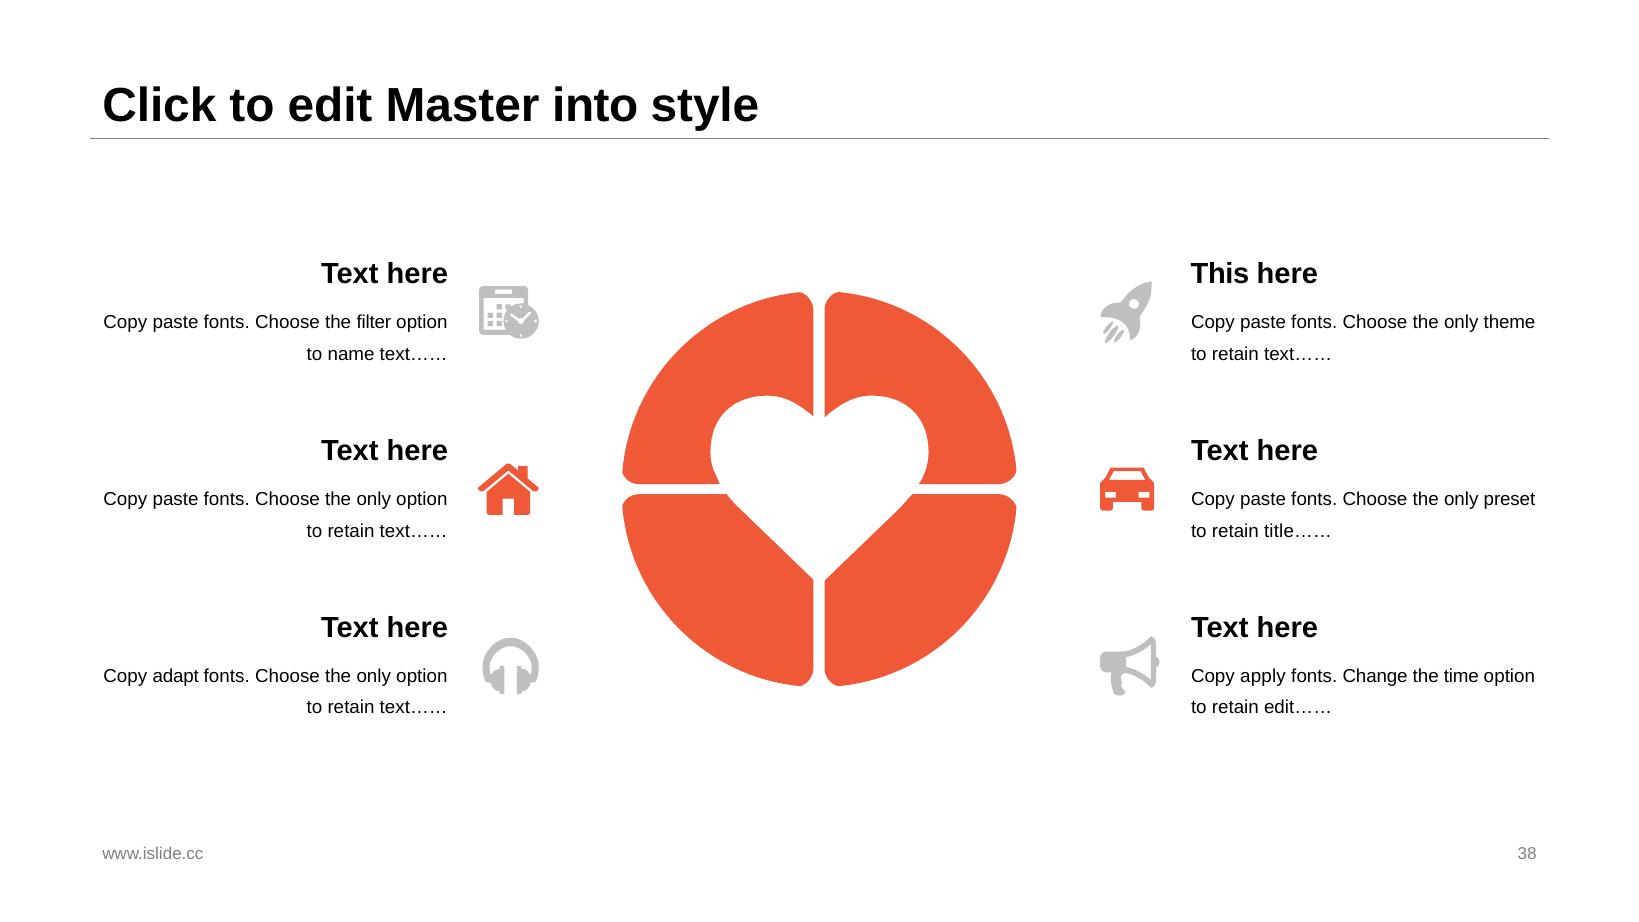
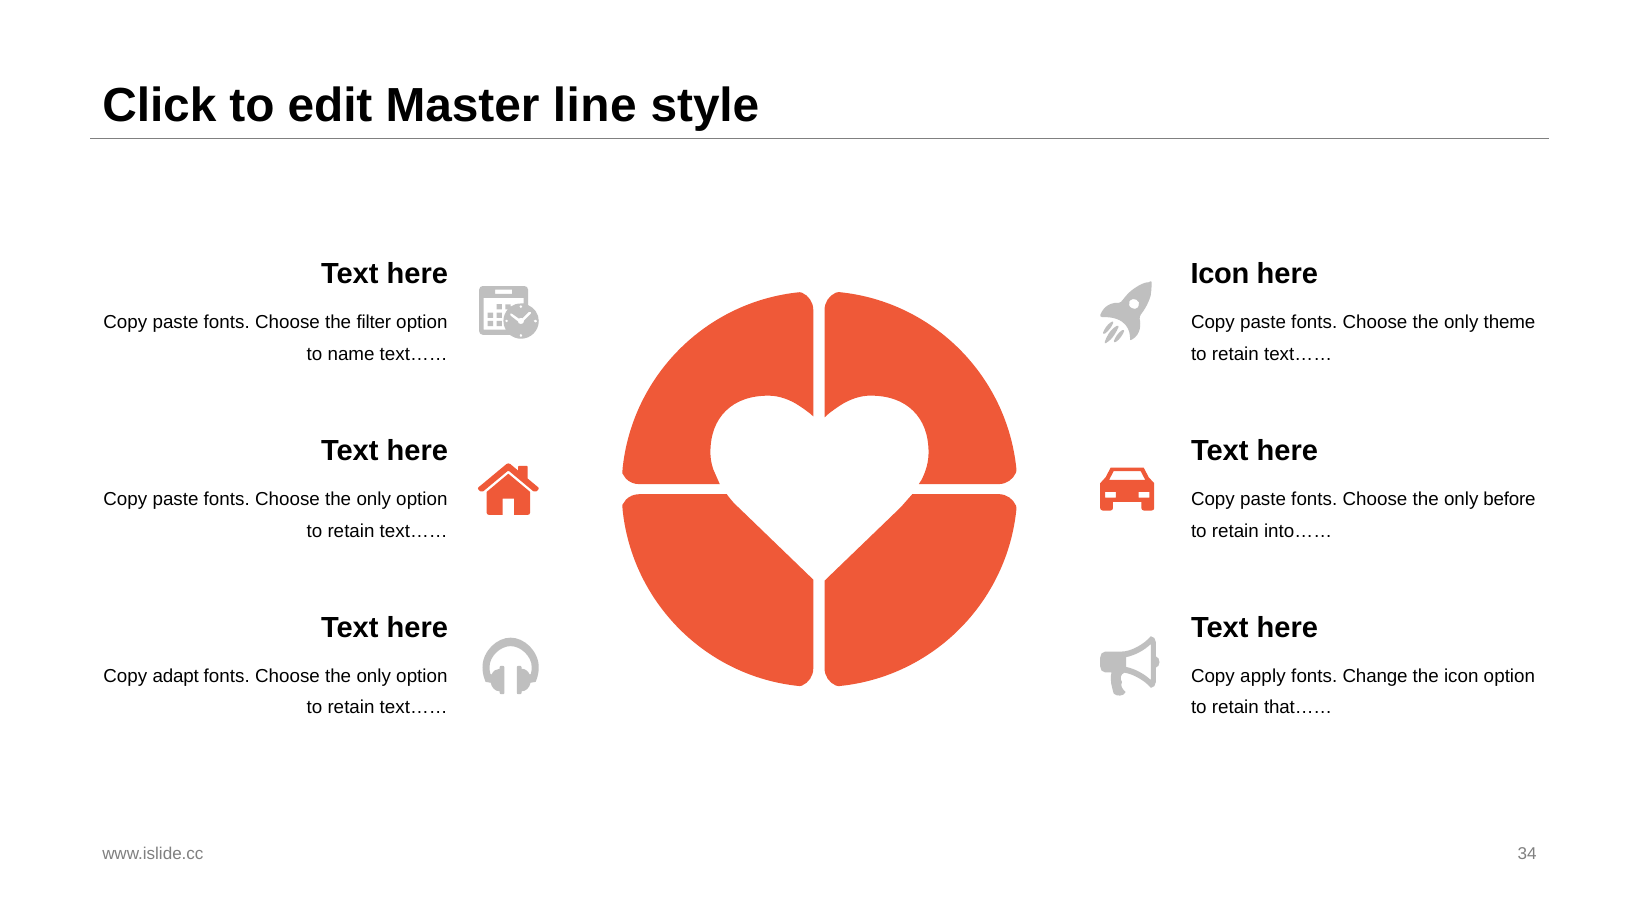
into: into -> line
This at (1220, 274): This -> Icon
preset: preset -> before
title……: title…… -> into……
the time: time -> icon
edit……: edit…… -> that……
38: 38 -> 34
